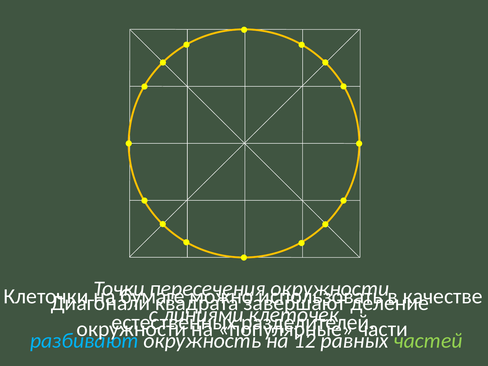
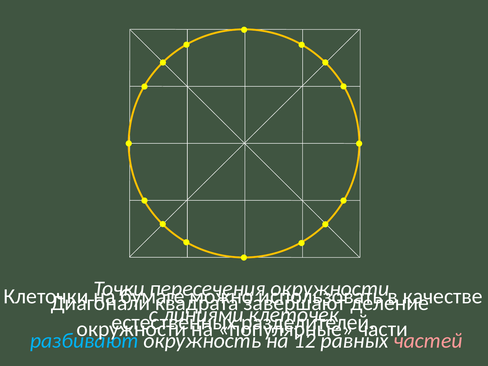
частей colour: light green -> pink
